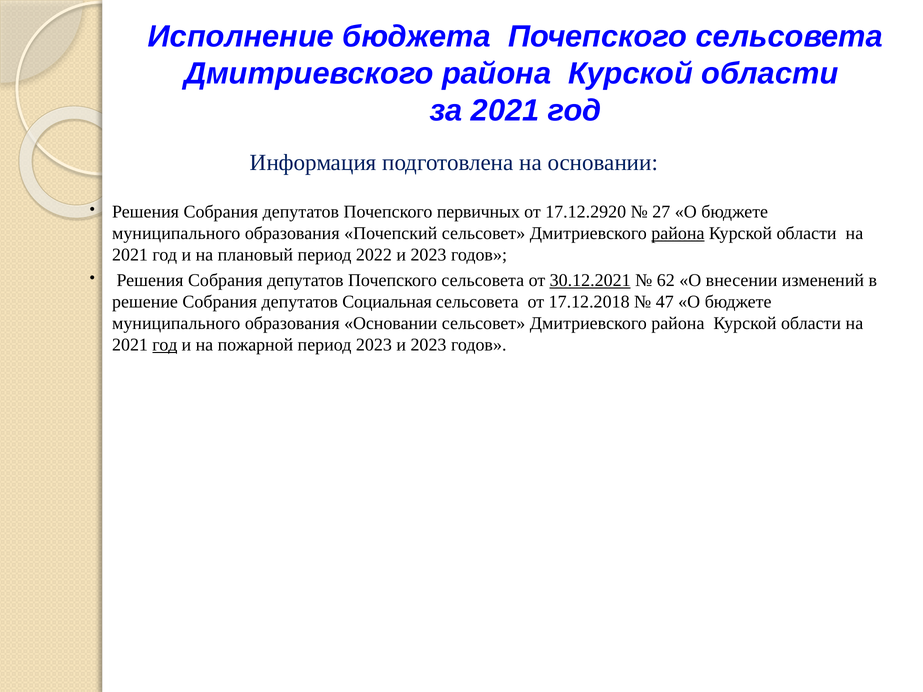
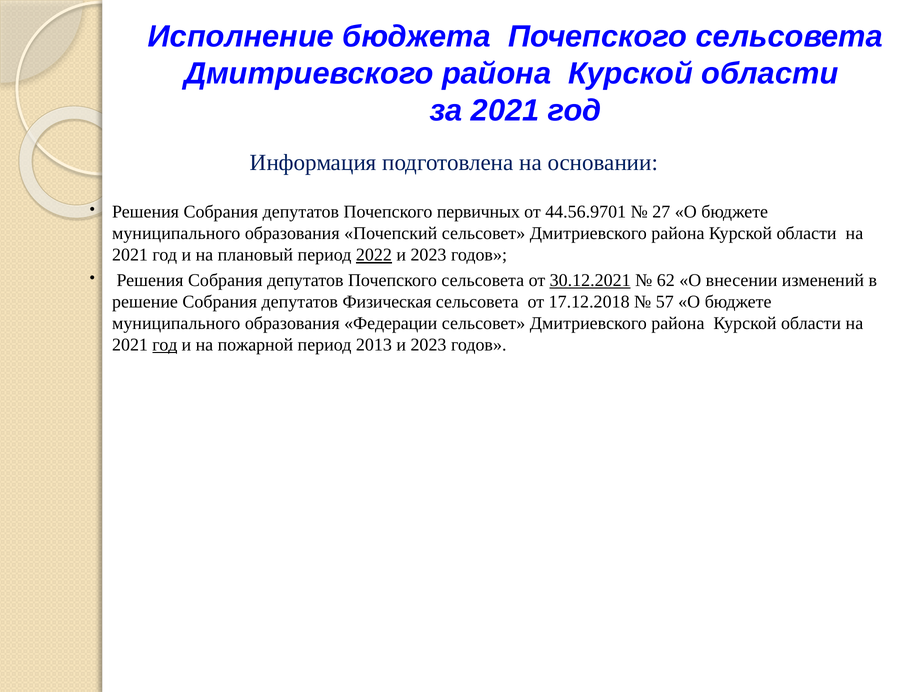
17.12.2920: 17.12.2920 -> 44.56.9701
района at (678, 234) underline: present -> none
2022 underline: none -> present
Социальная: Социальная -> Физическая
47: 47 -> 57
образования Основании: Основании -> Федерации
период 2023: 2023 -> 2013
